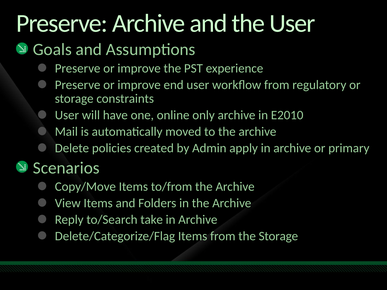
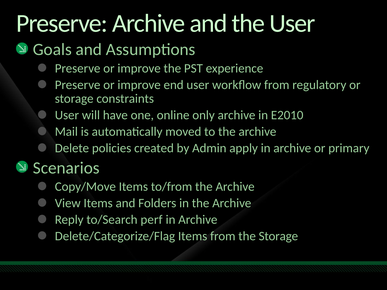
take: take -> perf
